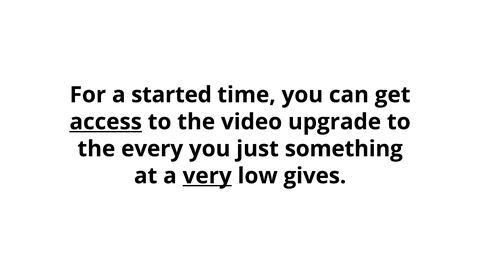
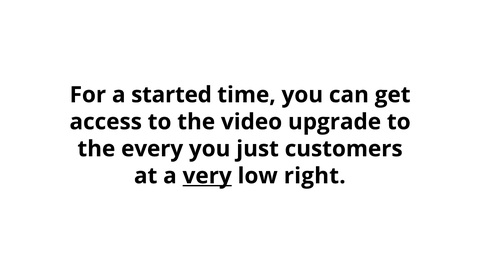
access underline: present -> none
something: something -> customers
gives: gives -> right
